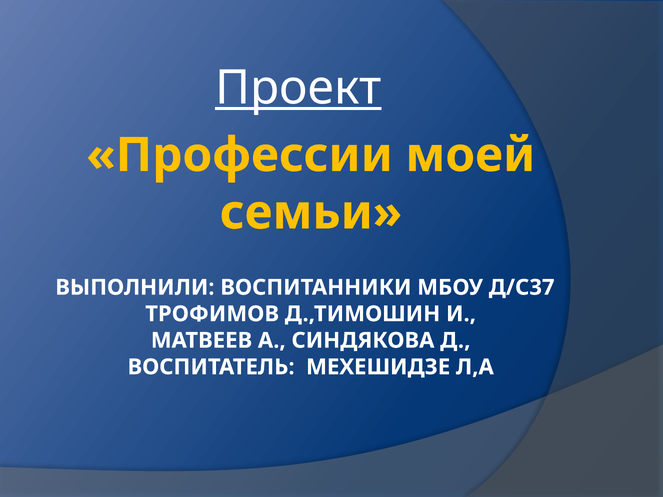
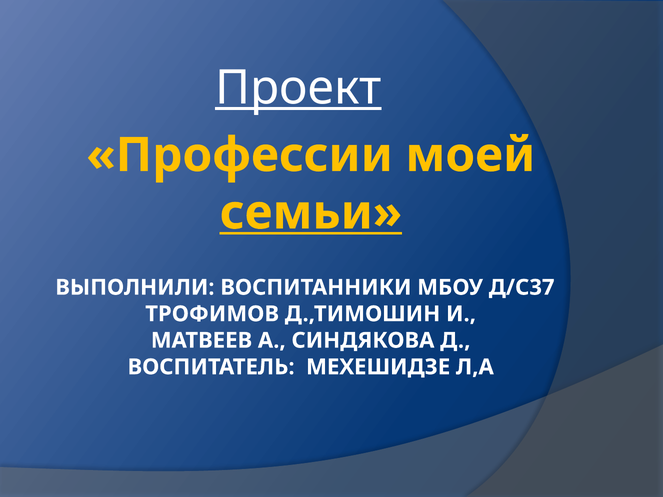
семьи underline: none -> present
